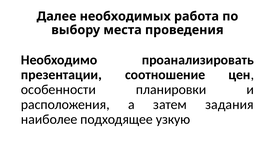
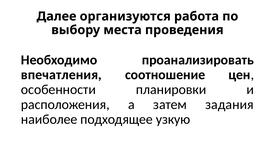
необходимых: необходимых -> организуются
презентации: презентации -> впечатления
